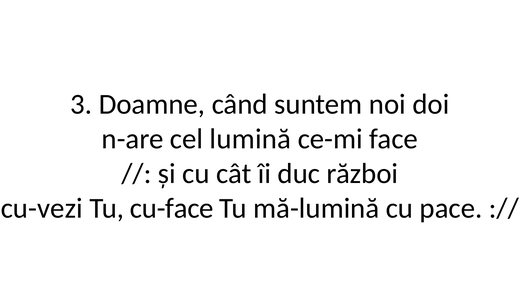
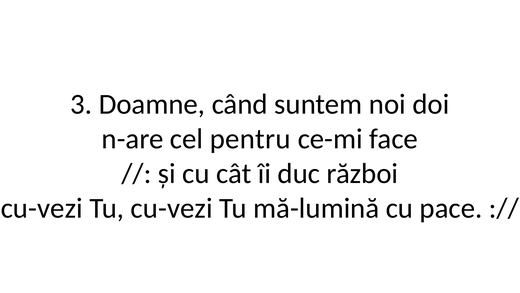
lumină: lumină -> pentru
Tu cu-face: cu-face -> cu-vezi
